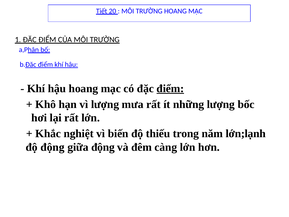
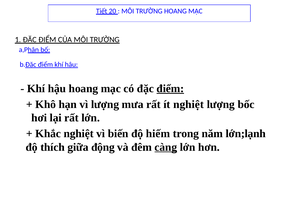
ít những: những -> nghiệt
thiếu: thiếu -> hiếm
độ động: động -> thích
càng underline: none -> present
